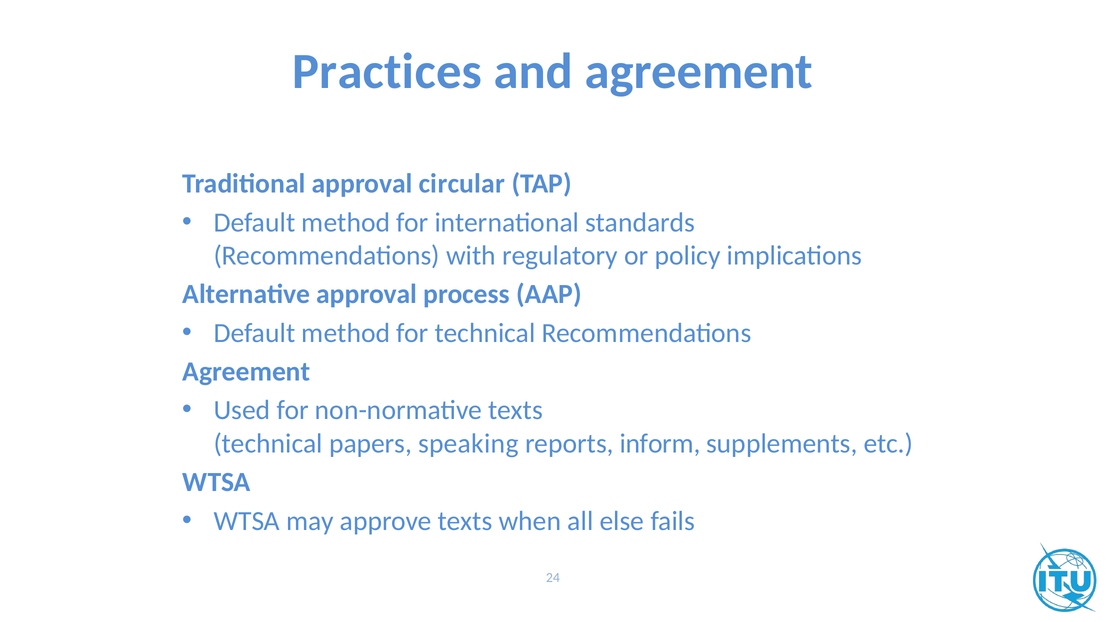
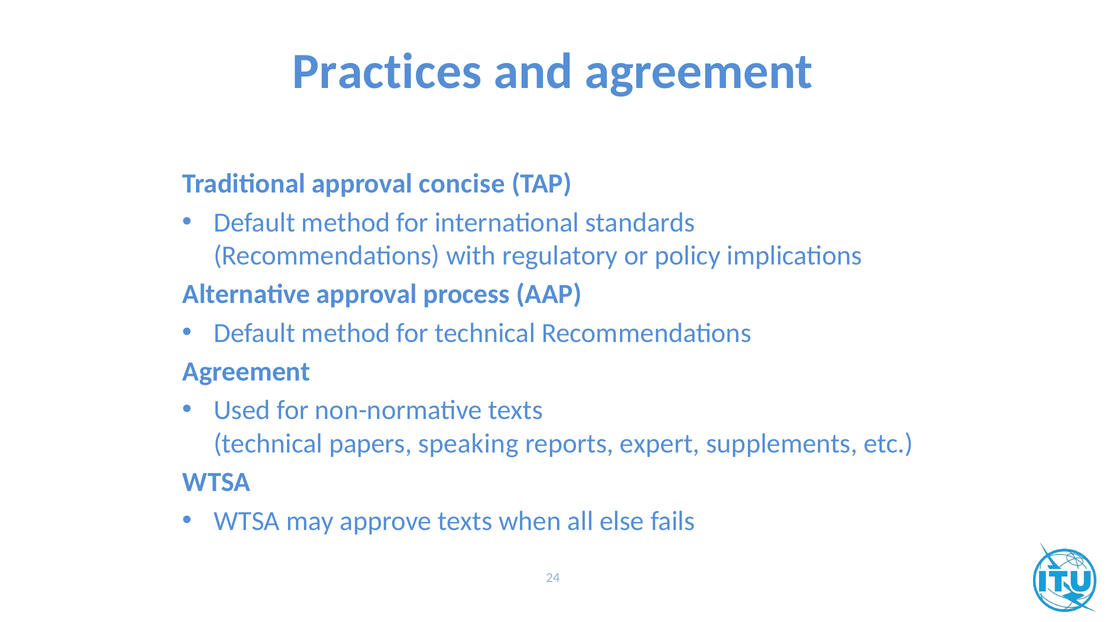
circular: circular -> concise
inform: inform -> expert
